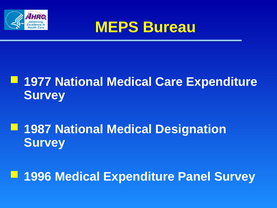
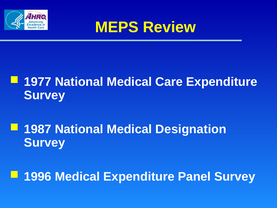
Bureau: Bureau -> Review
